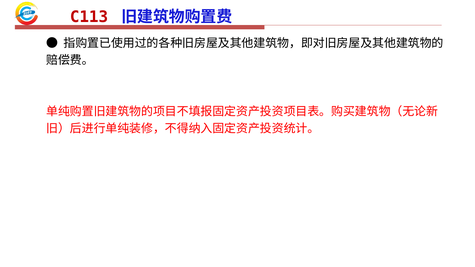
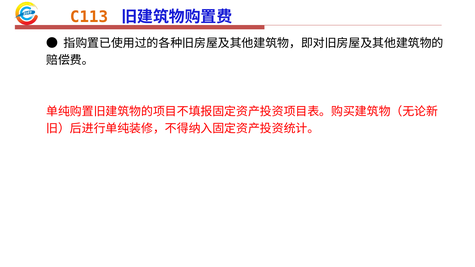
C113 colour: red -> orange
